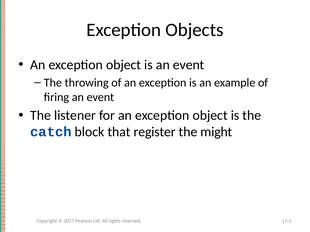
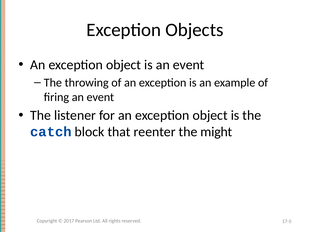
register: register -> reenter
